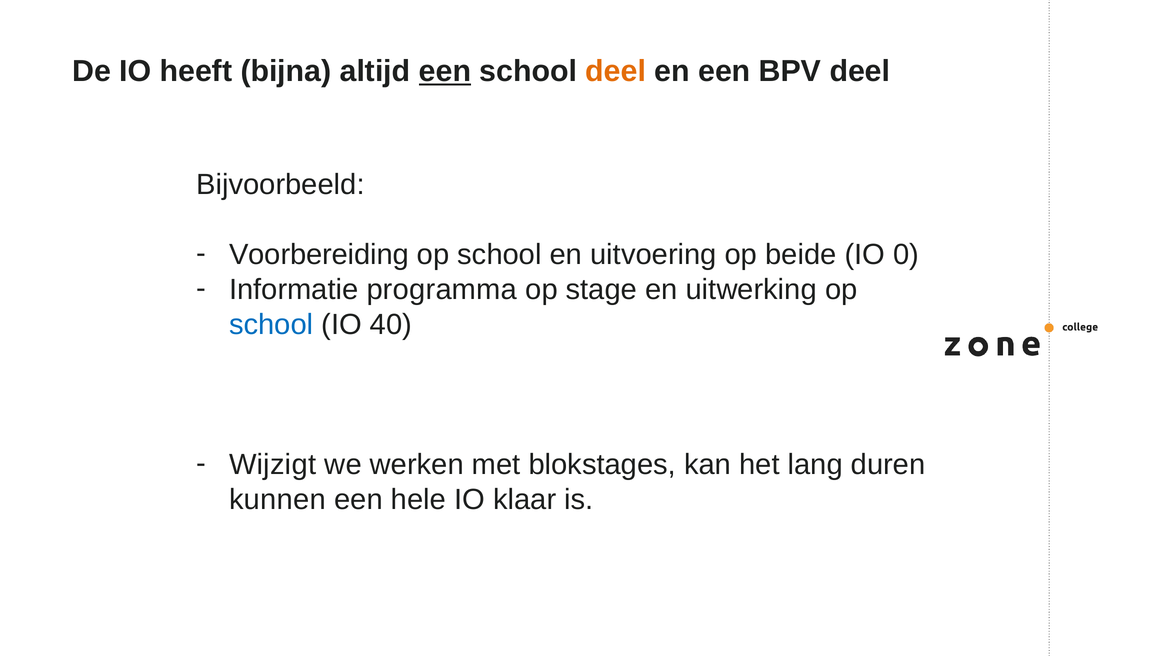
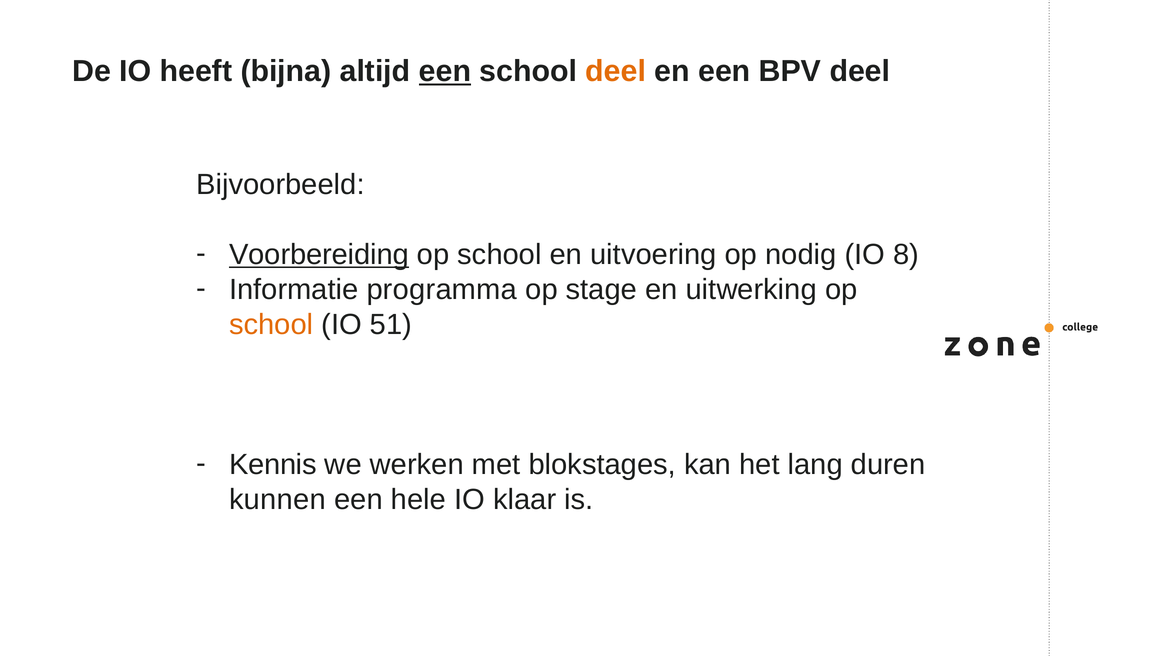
Voorbereiding underline: none -> present
beide: beide -> nodig
0: 0 -> 8
school at (271, 325) colour: blue -> orange
40: 40 -> 51
Wijzigt: Wijzigt -> Kennis
